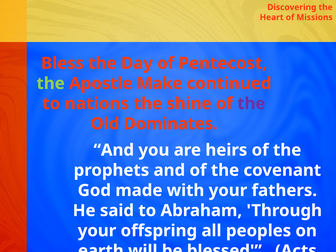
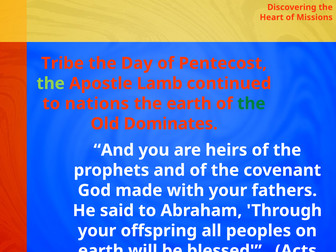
Bless: Bless -> Tribe
Make: Make -> Lamb
the shine: shine -> earth
the at (251, 104) colour: purple -> green
